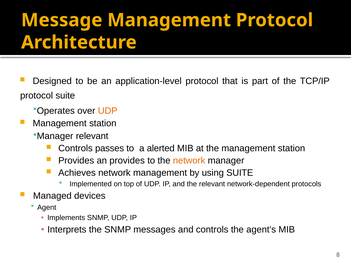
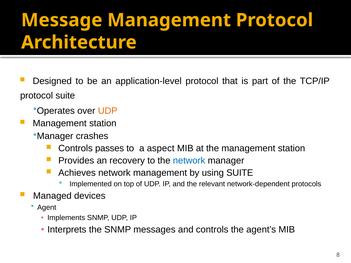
relevant at (92, 136): relevant -> crashes
alerted: alerted -> aspect
an provides: provides -> recovery
network at (189, 161) colour: orange -> blue
